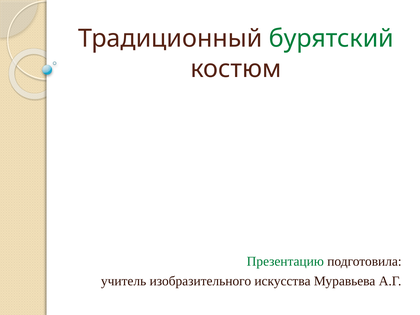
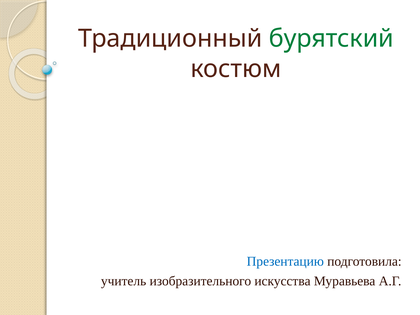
Презентацию colour: green -> blue
